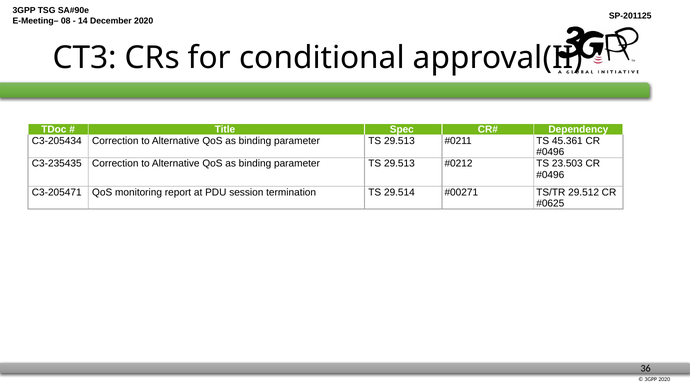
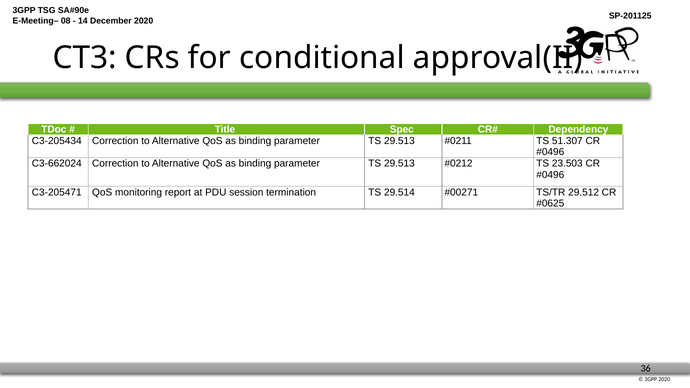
45.361: 45.361 -> 51.307
C3-235435: C3-235435 -> C3-662024
